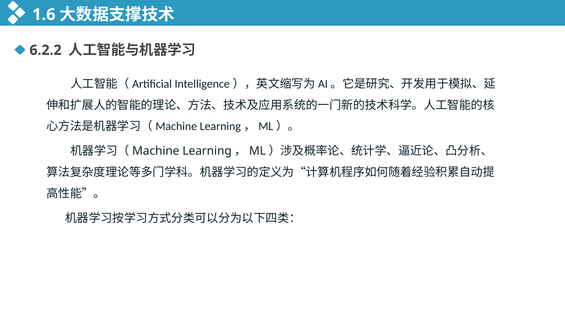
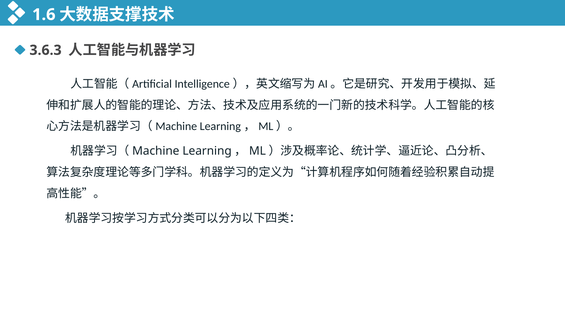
6.2.2: 6.2.2 -> 3.6.3
